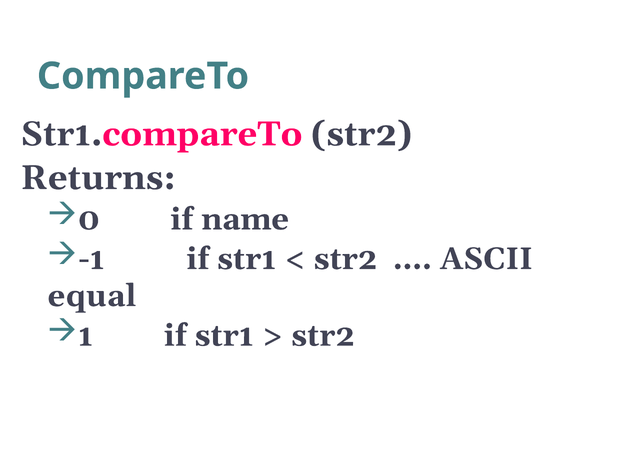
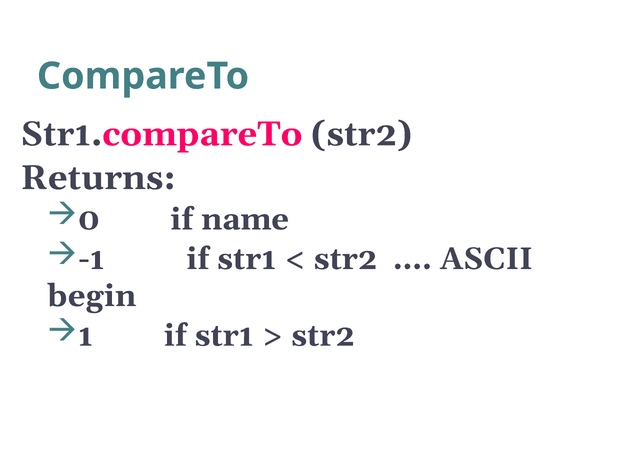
equal: equal -> begin
